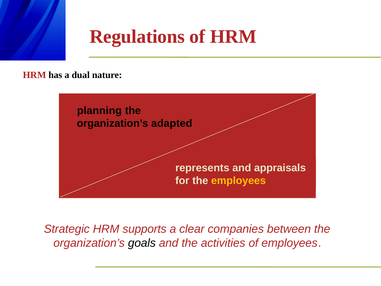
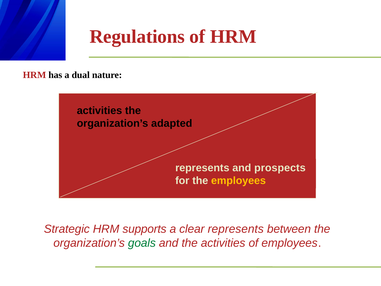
planning at (99, 111): planning -> activities
appraisals: appraisals -> prospects
clear companies: companies -> represents
goals colour: black -> green
